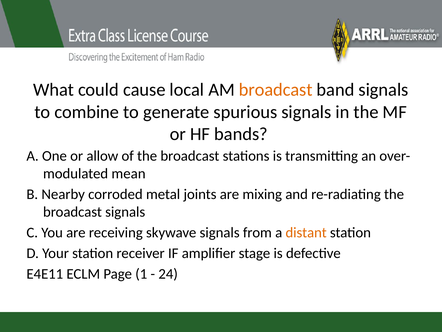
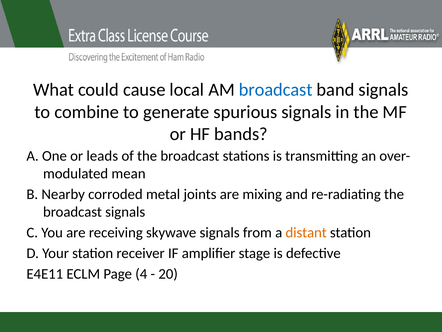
broadcast at (276, 90) colour: orange -> blue
allow: allow -> leads
1: 1 -> 4
24: 24 -> 20
